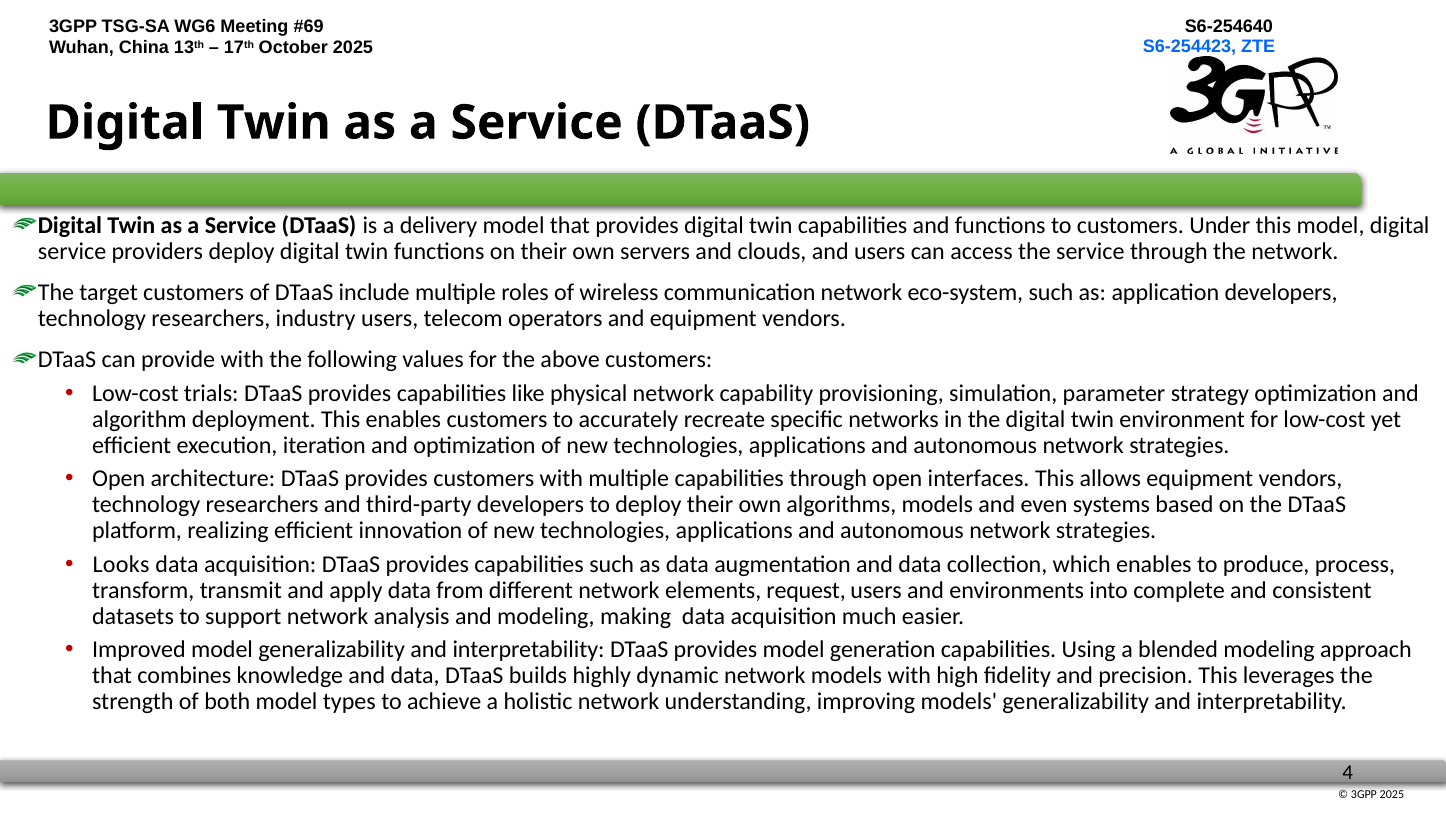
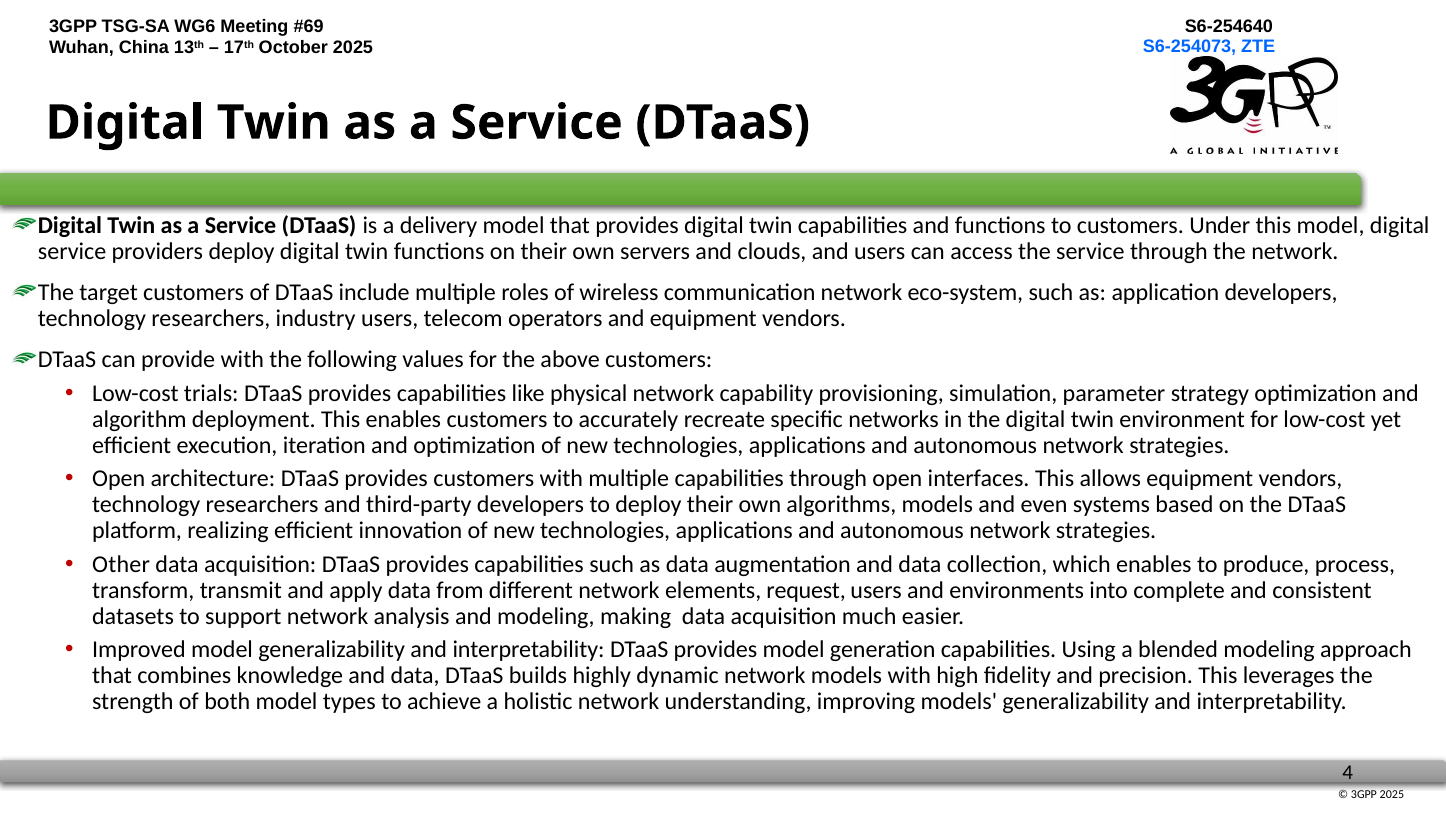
S6-254423: S6-254423 -> S6-254073
Looks: Looks -> Other
